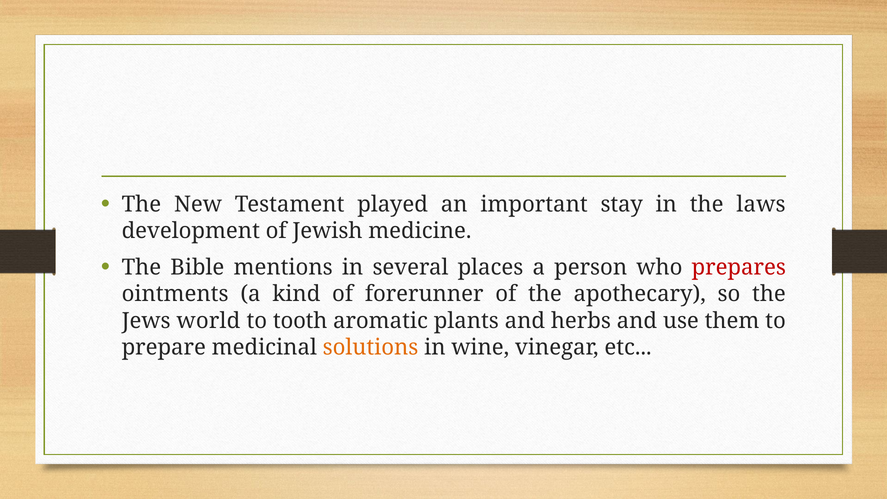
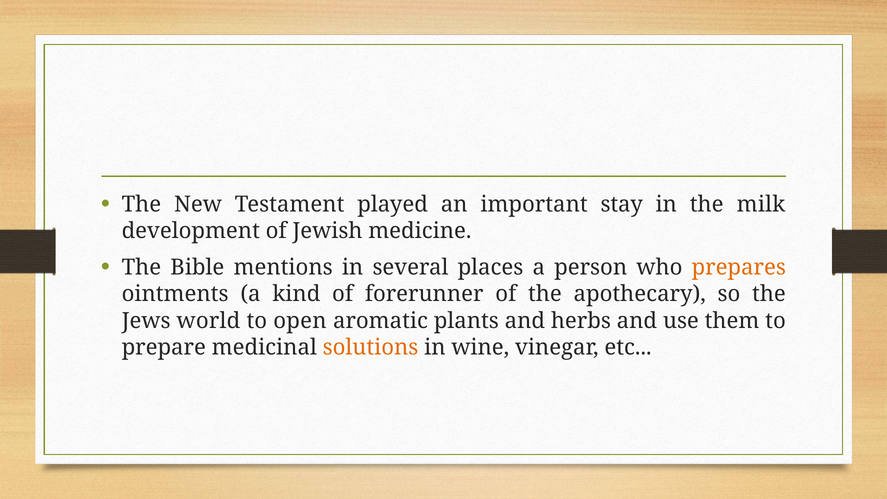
laws: laws -> milk
prepares colour: red -> orange
tooth: tooth -> open
